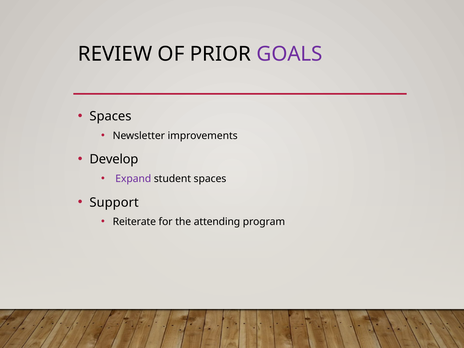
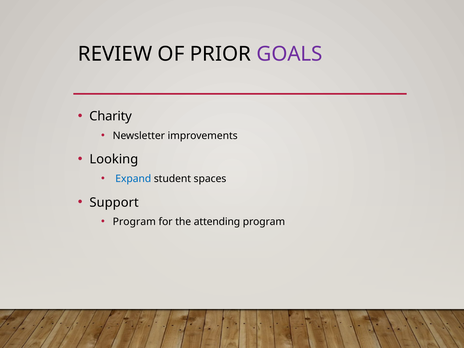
Spaces at (110, 116): Spaces -> Charity
Develop: Develop -> Looking
Expand colour: purple -> blue
Reiterate at (134, 222): Reiterate -> Program
